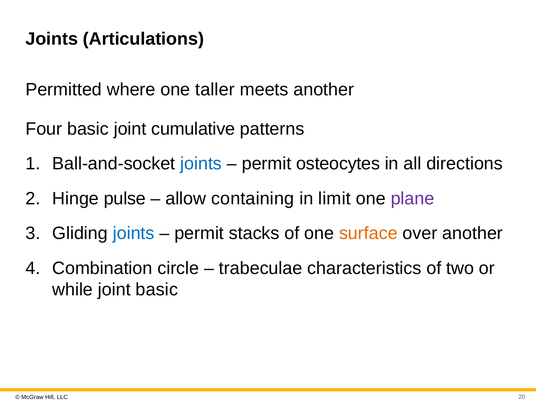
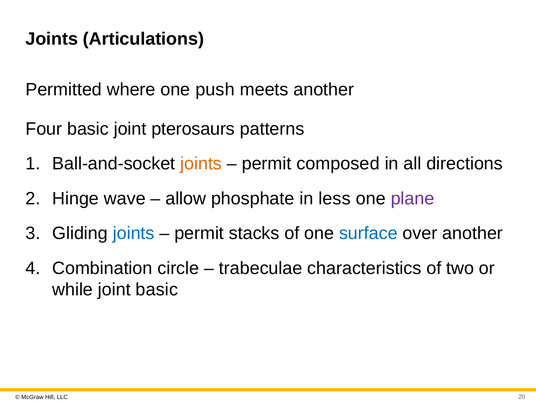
taller: taller -> push
cumulative: cumulative -> pterosaurs
joints at (201, 164) colour: blue -> orange
osteocytes: osteocytes -> composed
pulse: pulse -> wave
containing: containing -> phosphate
limit: limit -> less
surface colour: orange -> blue
